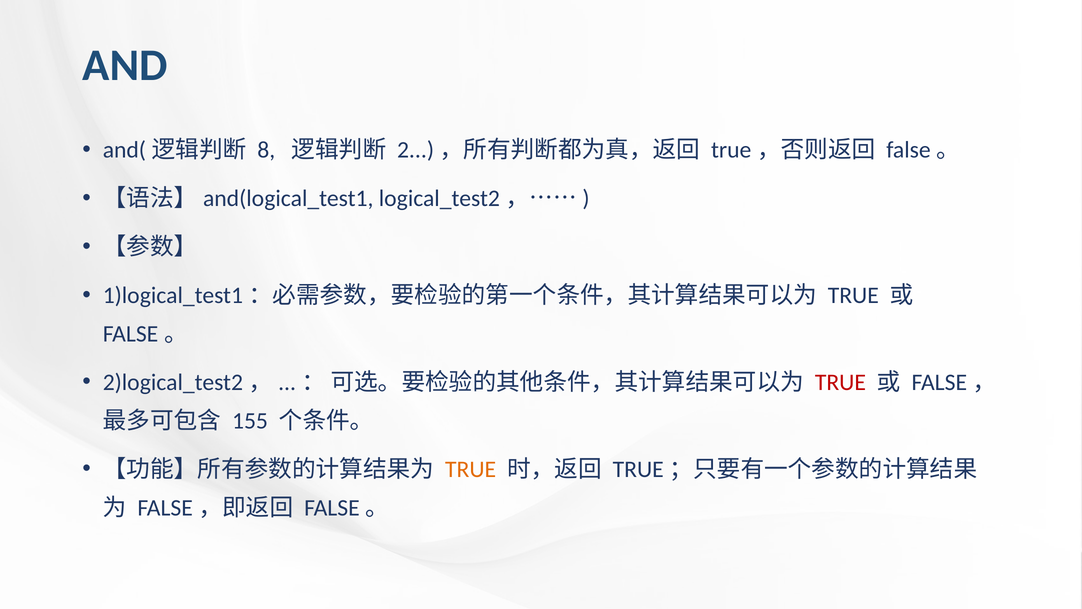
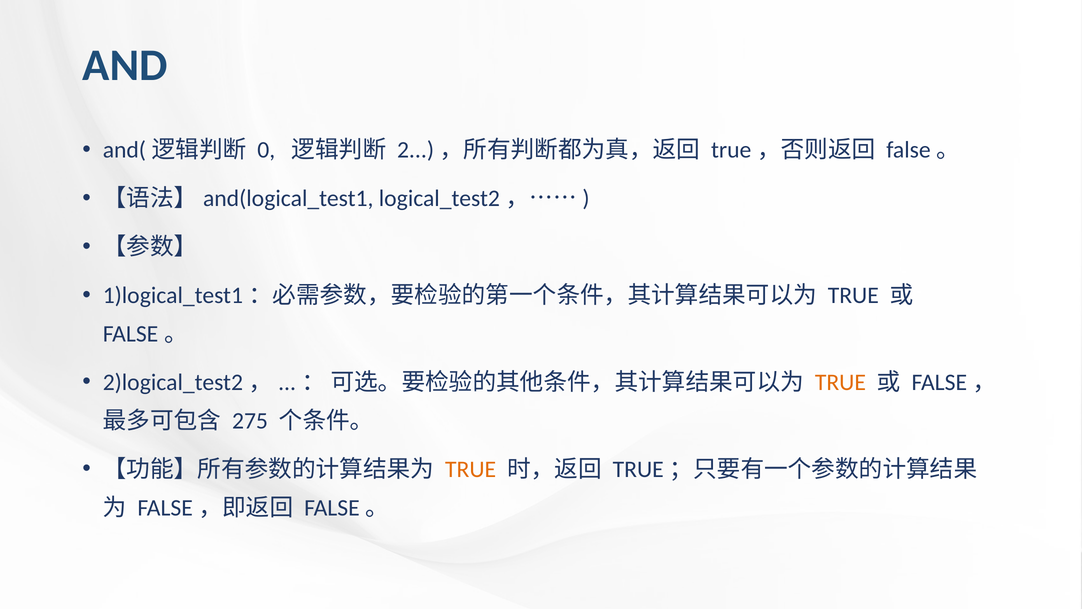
8: 8 -> 0
TRUE at (840, 382) colour: red -> orange
155: 155 -> 275
